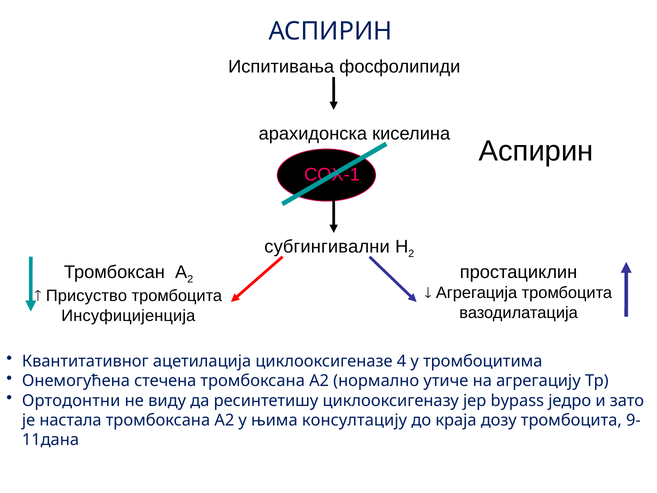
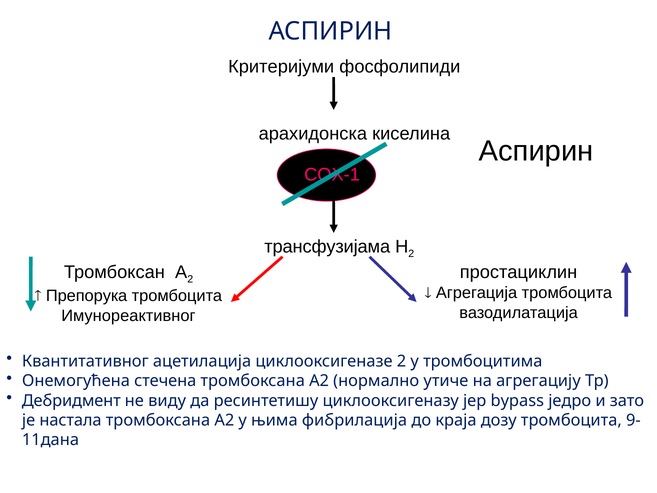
Испитивања: Испитивања -> Критеријуми
субгингивални: субгингивални -> трансфузијамa
Присуство: Присуство -> Препорука
Инсуфицијенција: Инсуфицијенција -> Имунореактивног
циклооксигеназе 4: 4 -> 2
Ортодонтни: Ортодонтни -> Дебридмент
консултацију: консултацију -> фибрилација
